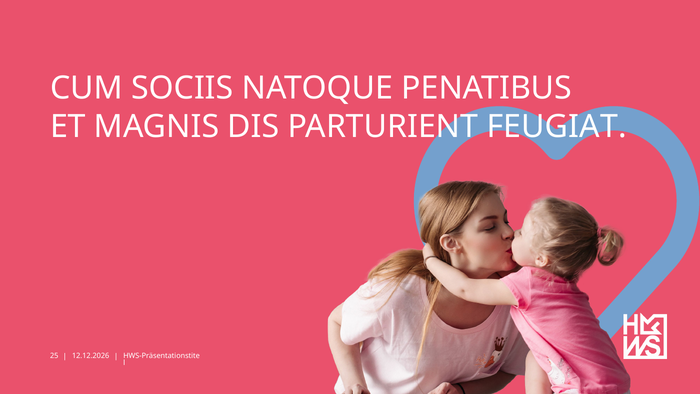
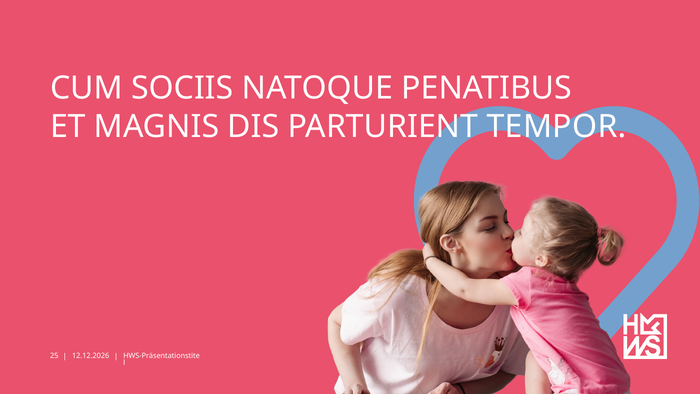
FEUGIAT: FEUGIAT -> TEMPOR
